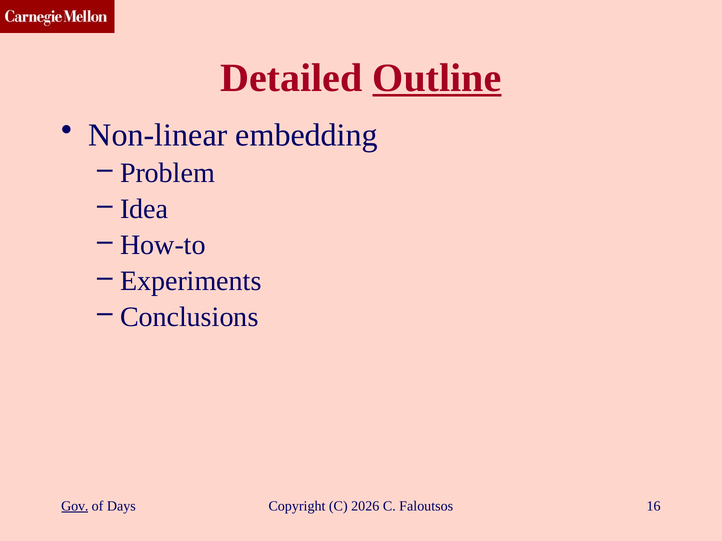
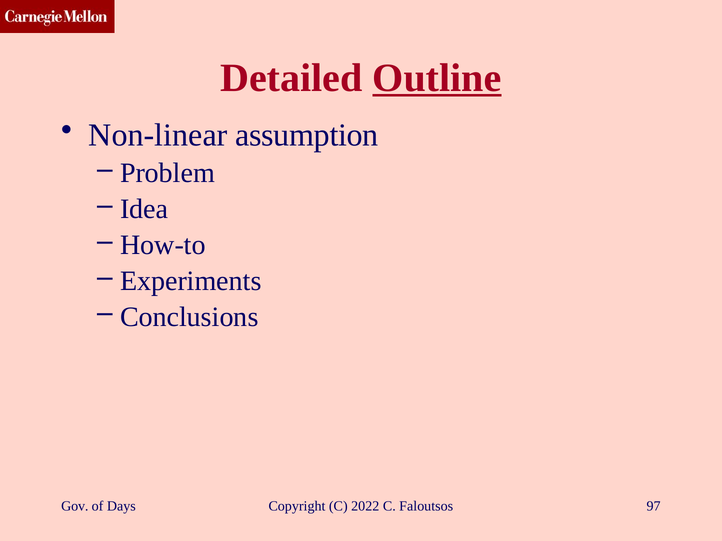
embedding: embedding -> assumption
Gov underline: present -> none
2026: 2026 -> 2022
16: 16 -> 97
